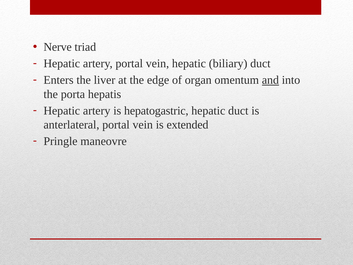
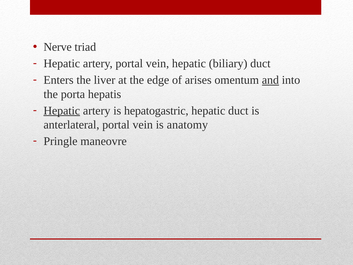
organ: organ -> arises
Hepatic at (62, 111) underline: none -> present
extended: extended -> anatomy
